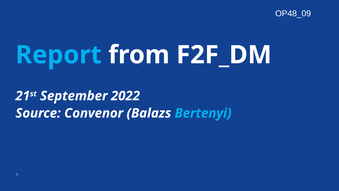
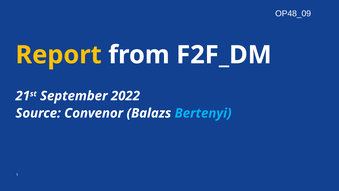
Report colour: light blue -> yellow
